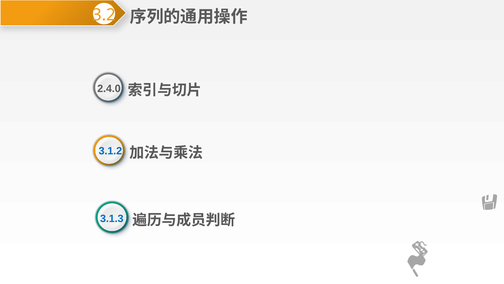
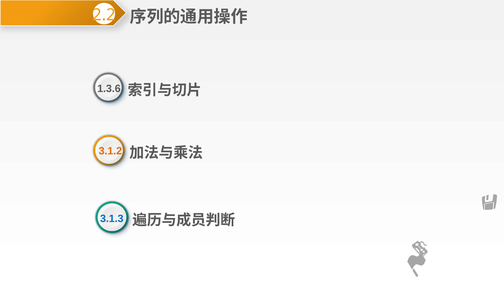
3.2: 3.2 -> 2.2
2.4.0: 2.4.0 -> 1.3.6
3.1.2 colour: blue -> orange
